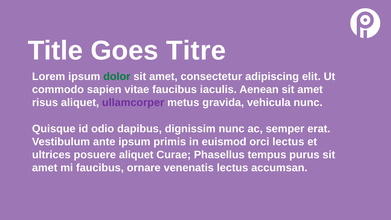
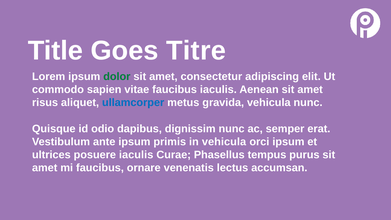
ullamcorper colour: purple -> blue
in euismod: euismod -> vehicula
orci lectus: lectus -> ipsum
posuere aliquet: aliquet -> iaculis
